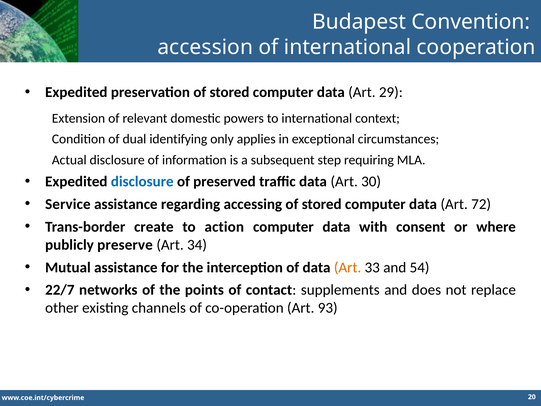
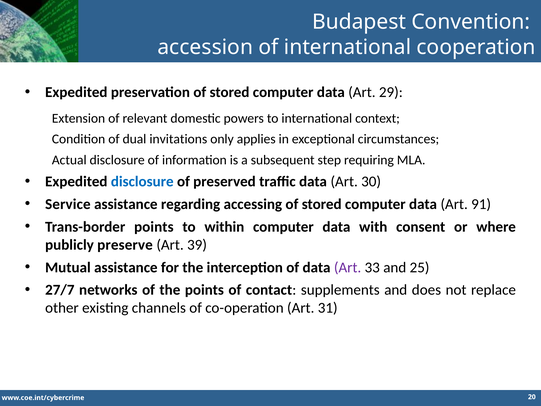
identifying: identifying -> invitations
72: 72 -> 91
Trans-border create: create -> points
action: action -> within
34: 34 -> 39
Art at (348, 267) colour: orange -> purple
54: 54 -> 25
22/7: 22/7 -> 27/7
93: 93 -> 31
